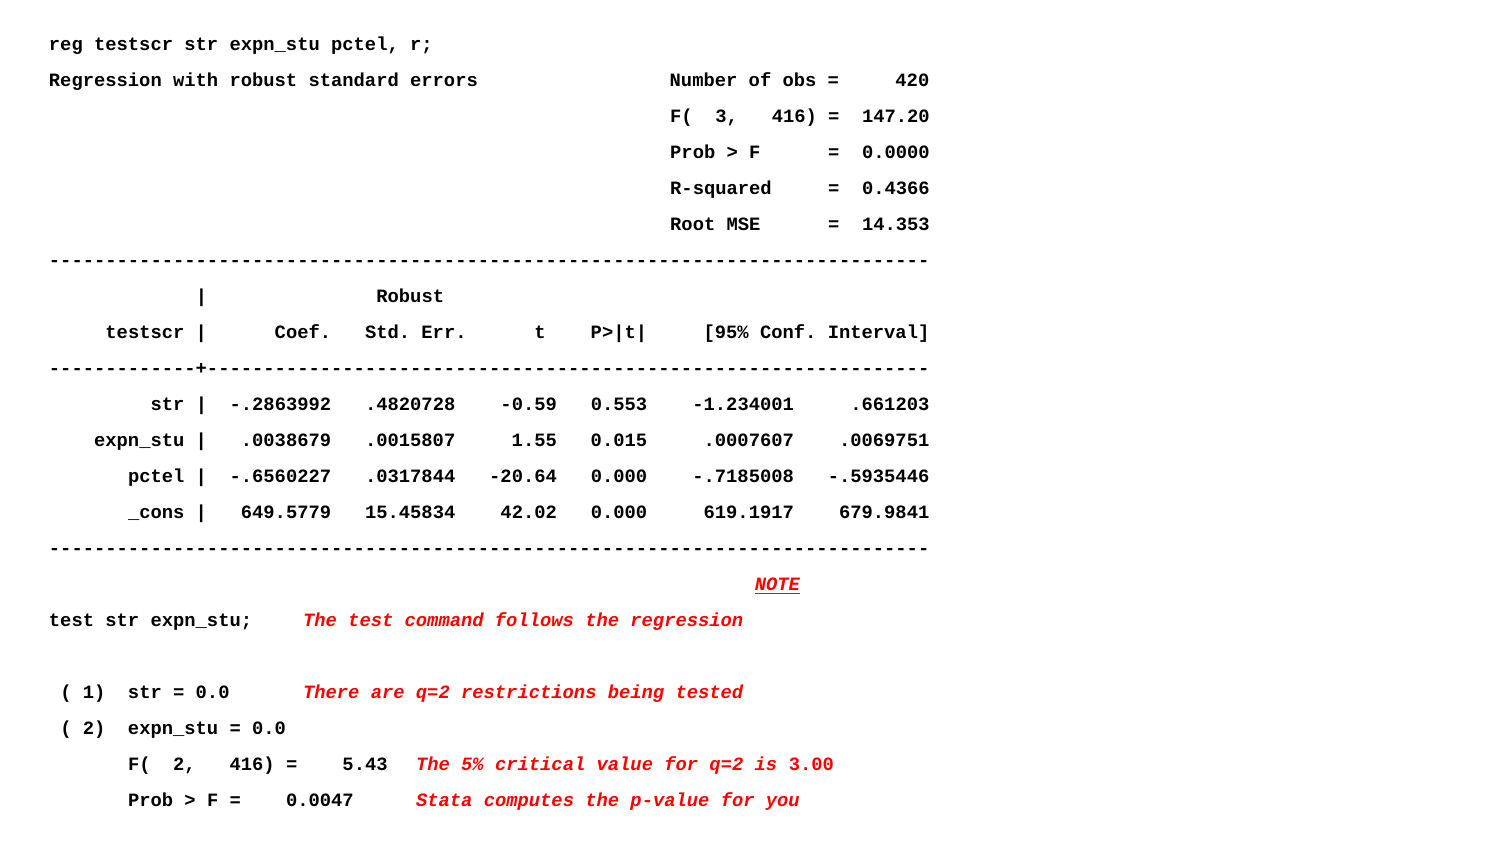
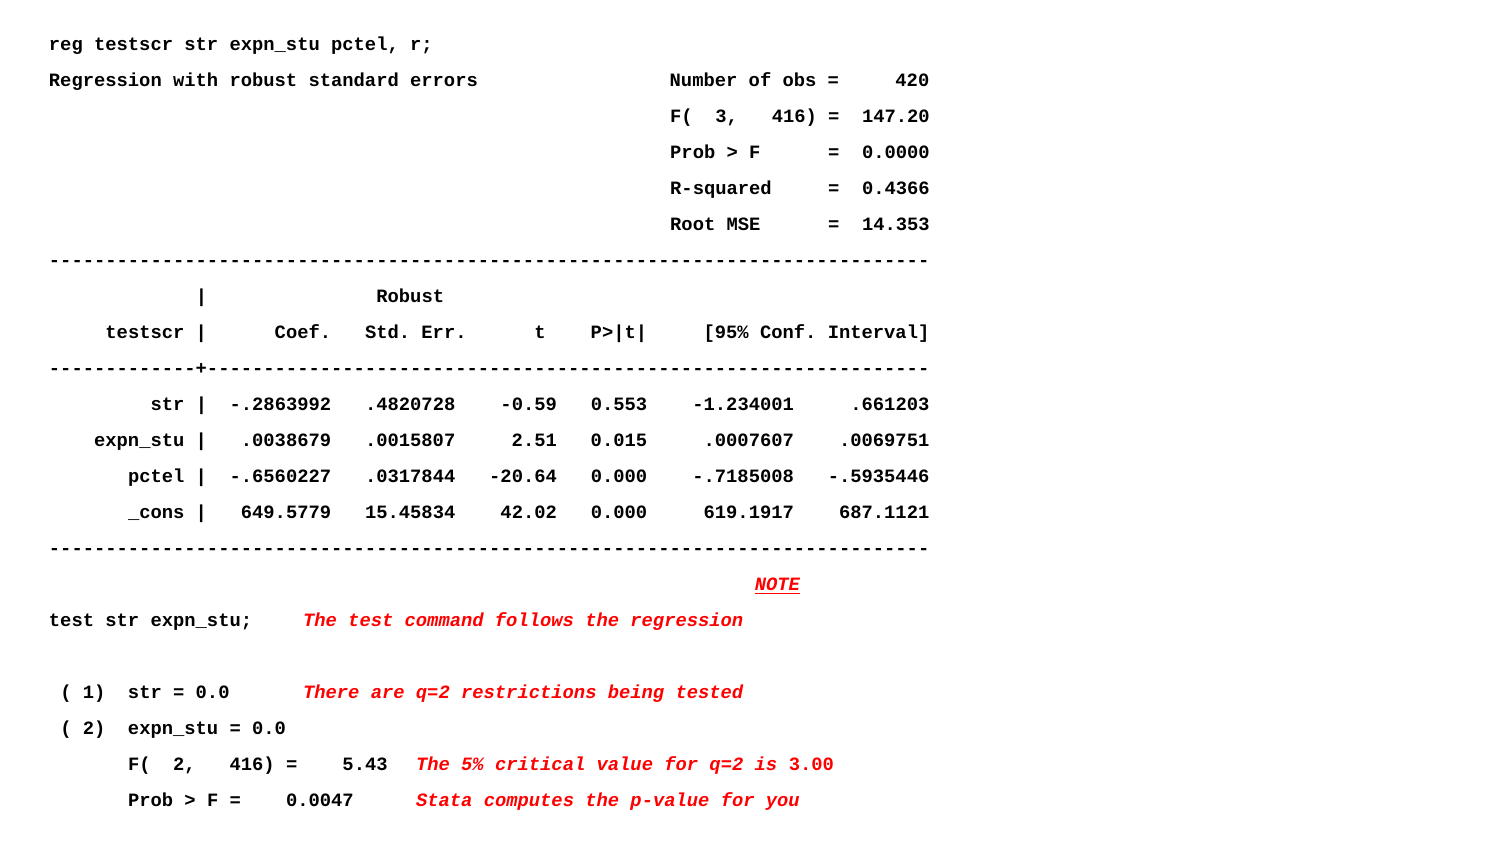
1.55: 1.55 -> 2.51
679.9841: 679.9841 -> 687.1121
